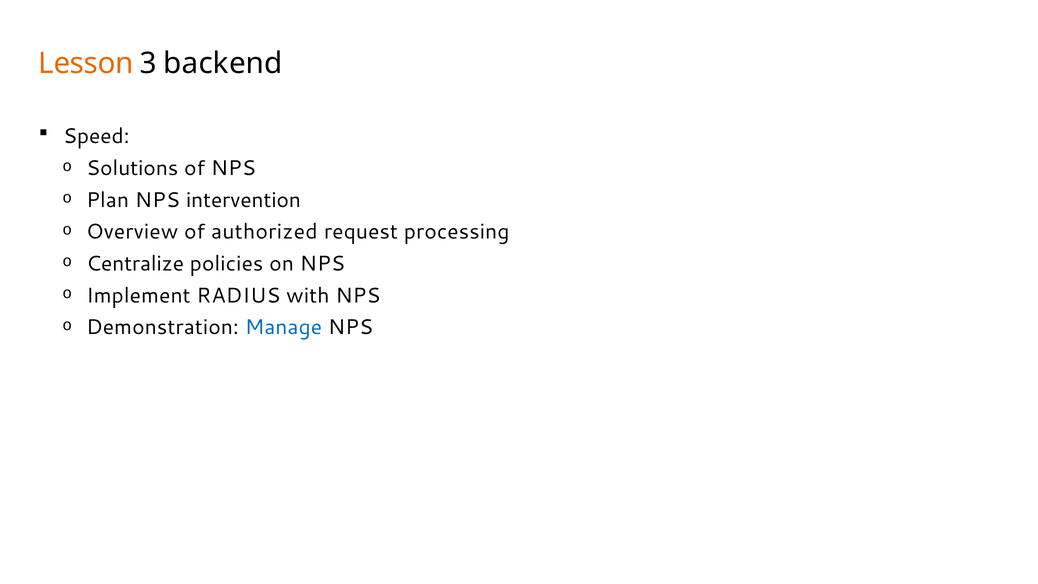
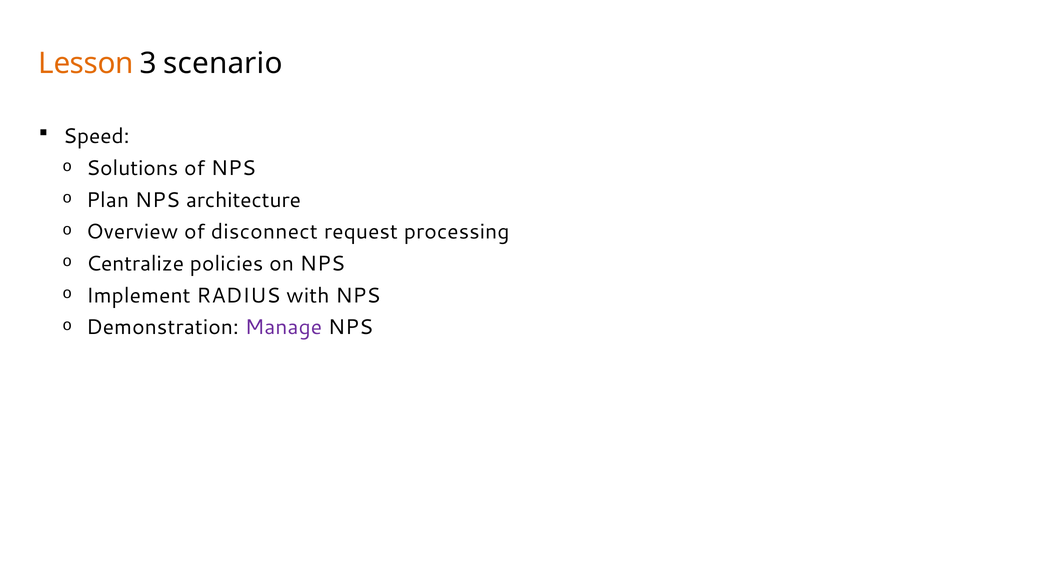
backend: backend -> scenario
intervention: intervention -> architecture
authorized: authorized -> disconnect
Manage colour: blue -> purple
